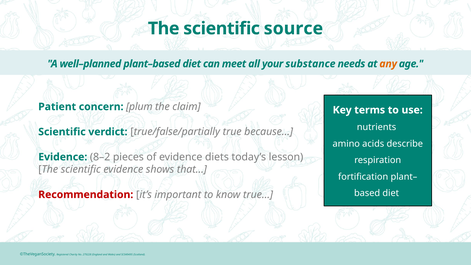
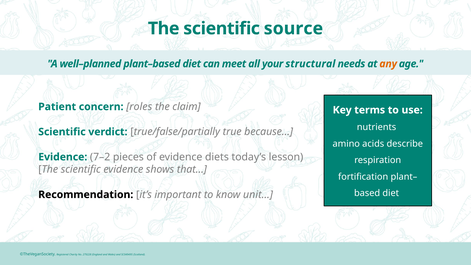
substance: substance -> structural
plum: plum -> roles
8–2: 8–2 -> 7–2
Recommendation colour: red -> black
true…: true… -> unit…
